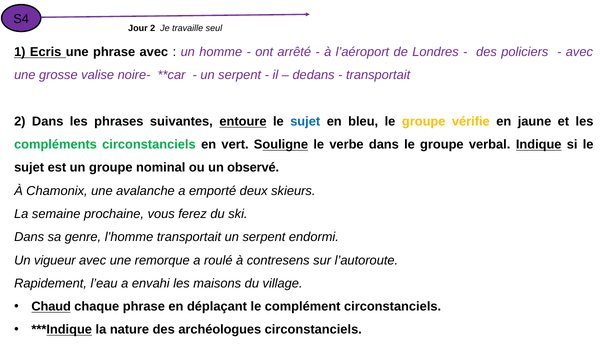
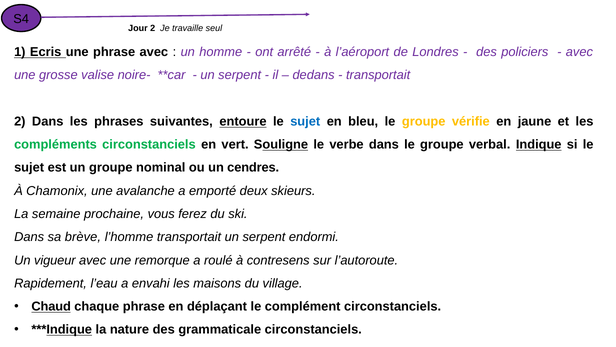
observé: observé -> cendres
genre: genre -> brève
archéologues: archéologues -> grammaticale
